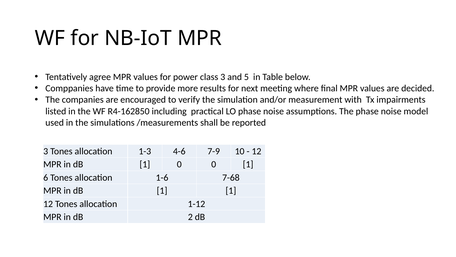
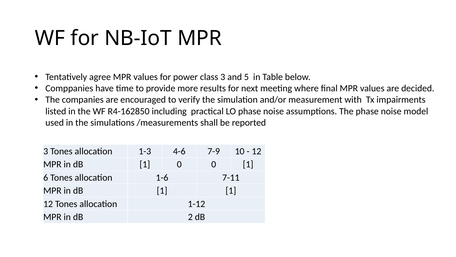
7-68: 7-68 -> 7-11
